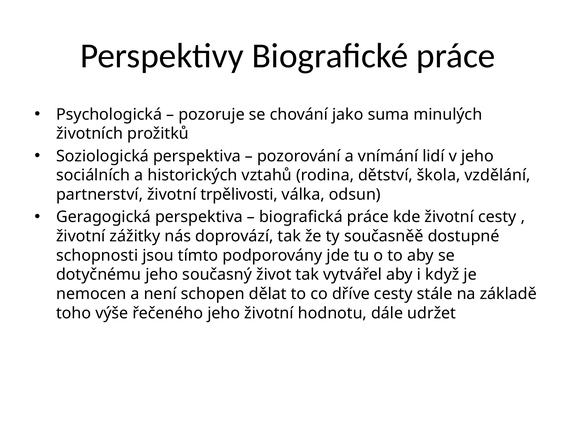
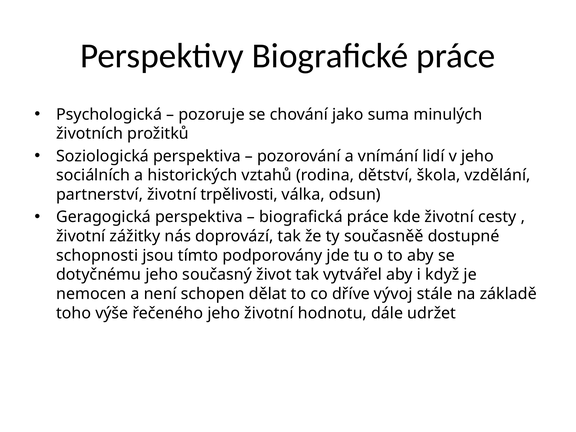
dříve cesty: cesty -> vývoj
